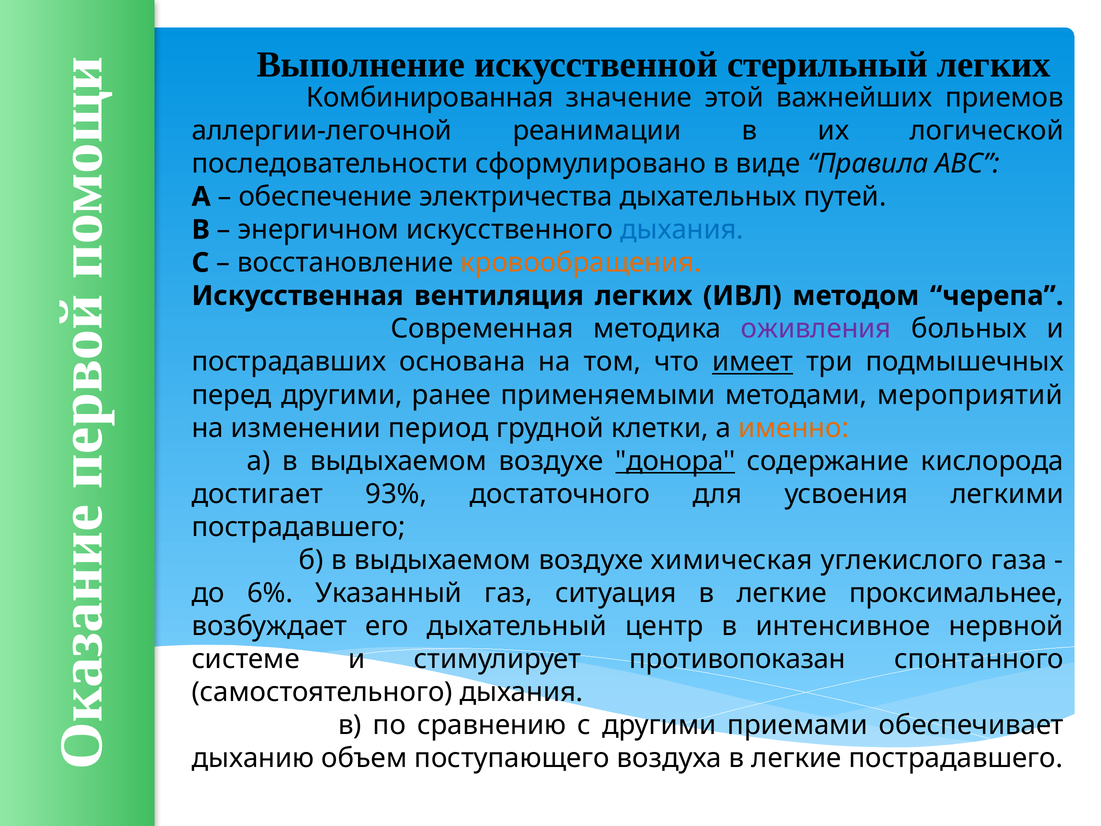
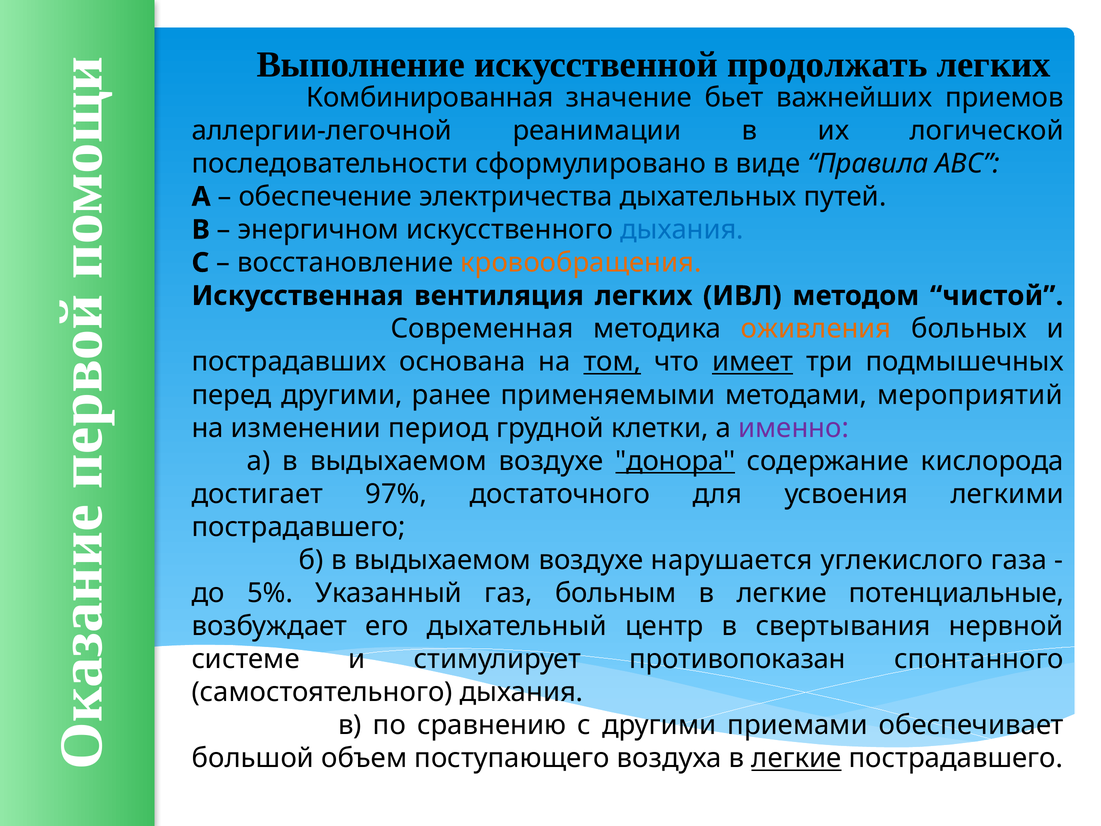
стерильный: стерильный -> продолжать
этой: этой -> бьет
черепа: черепа -> чистой
оживления colour: purple -> orange
том underline: none -> present
именно colour: orange -> purple
93%: 93% -> 97%
химическая: химическая -> нарушается
6%: 6% -> 5%
ситуация: ситуация -> больным
проксимальнее: проксимальнее -> потенциальные
интенсивное: интенсивное -> свертывания
дыханию: дыханию -> большой
легкие at (797, 758) underline: none -> present
